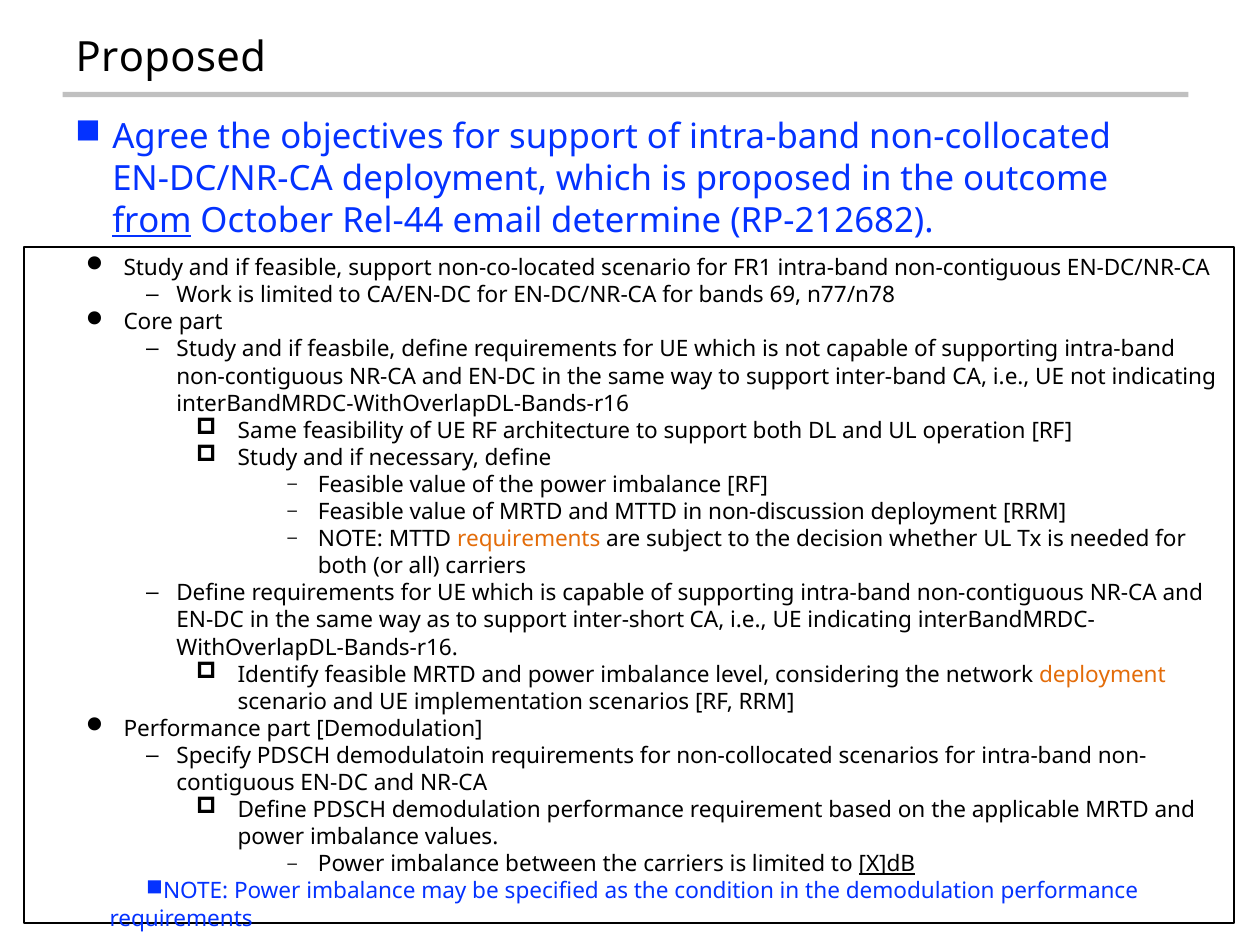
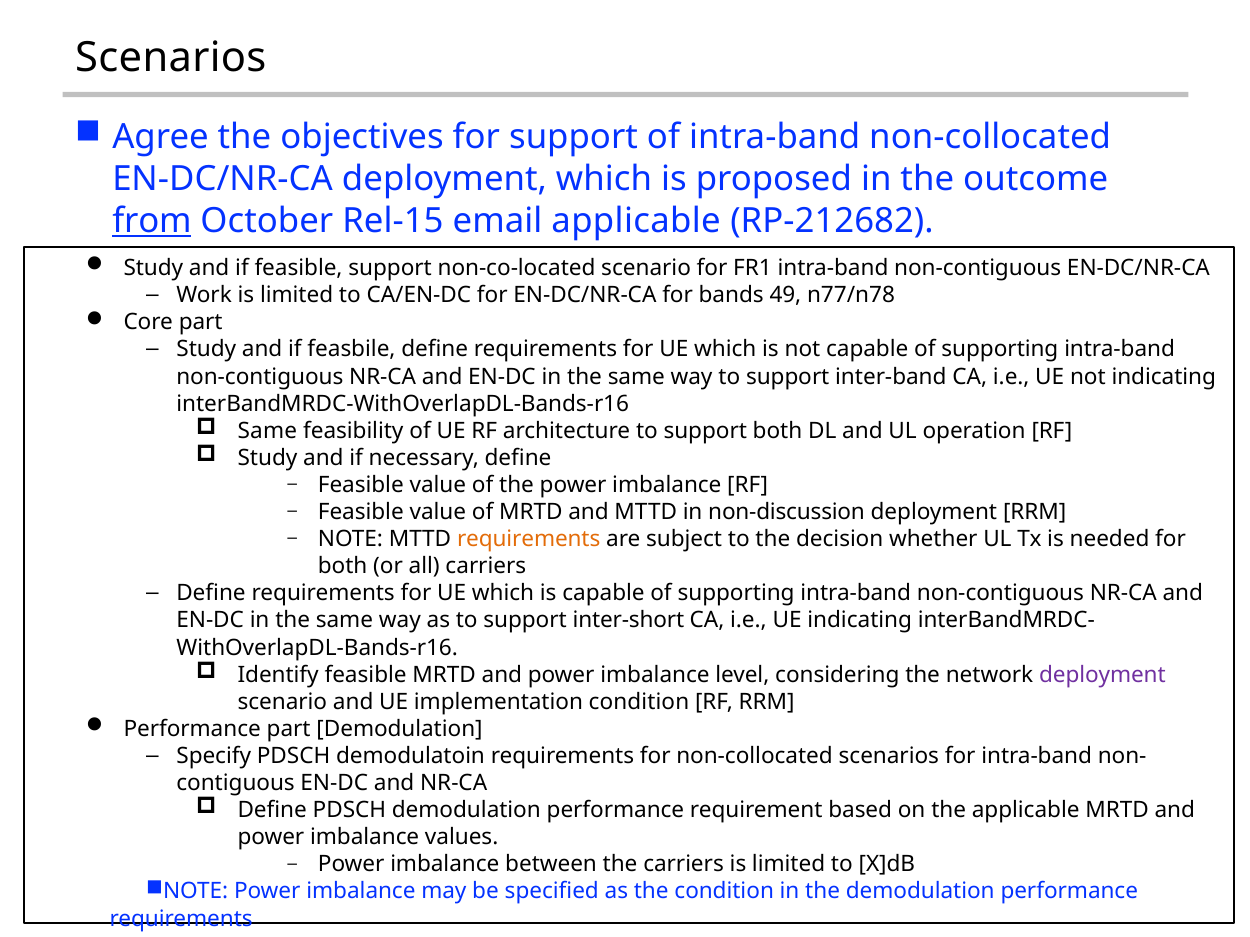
Proposed at (171, 57): Proposed -> Scenarios
Rel-44: Rel-44 -> Rel-15
email determine: determine -> applicable
69: 69 -> 49
deployment at (1102, 675) colour: orange -> purple
implementation scenarios: scenarios -> condition
X]dB underline: present -> none
